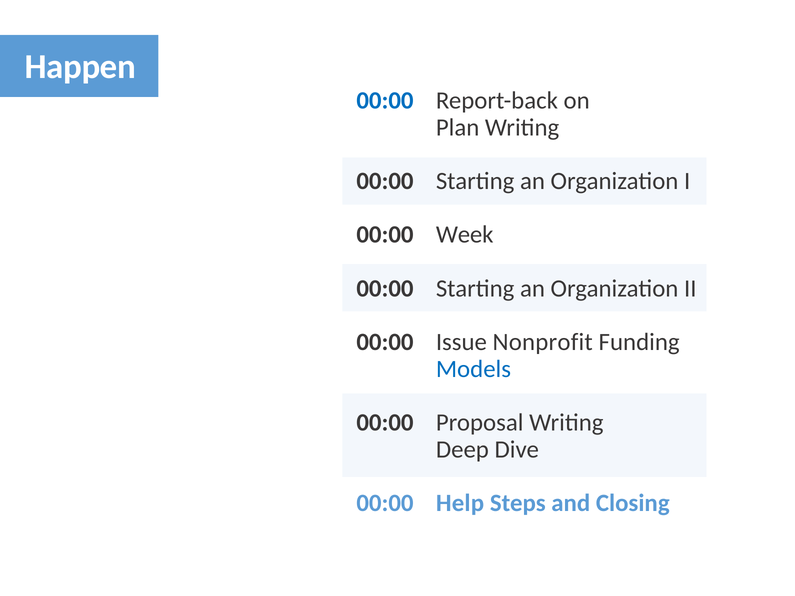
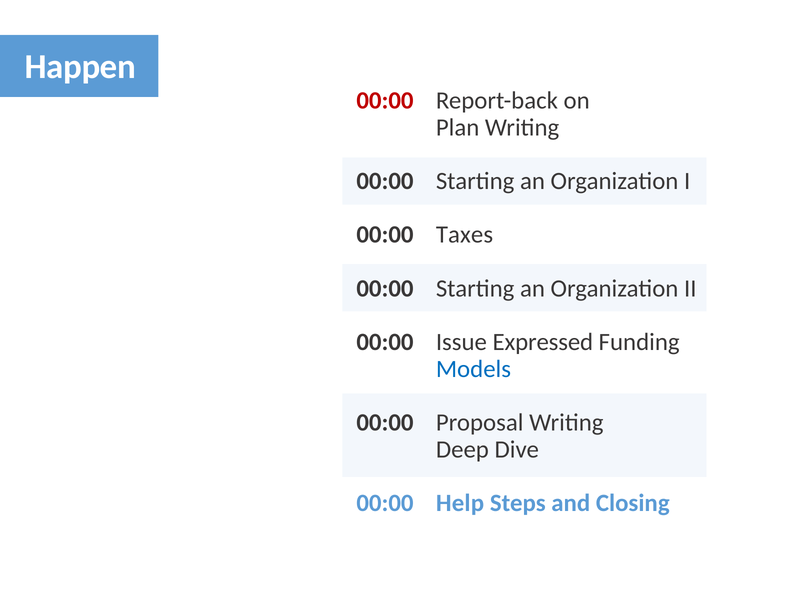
00:00 at (385, 101) colour: blue -> red
Week: Week -> Taxes
Nonprofit: Nonprofit -> Expressed
